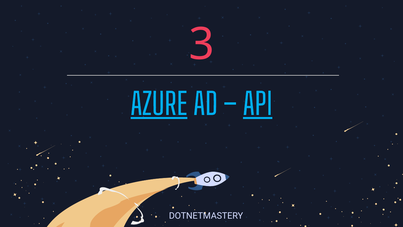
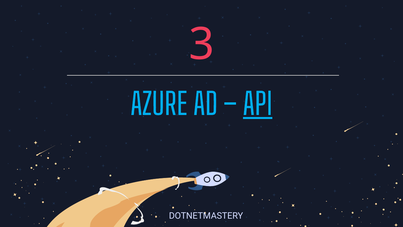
AZURE underline: present -> none
